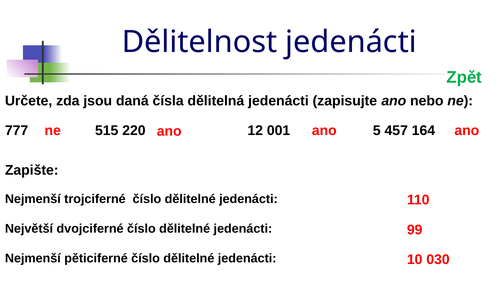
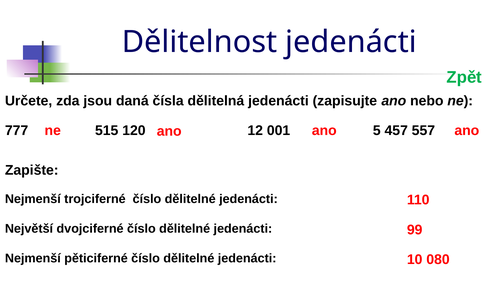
220: 220 -> 120
164: 164 -> 557
030: 030 -> 080
